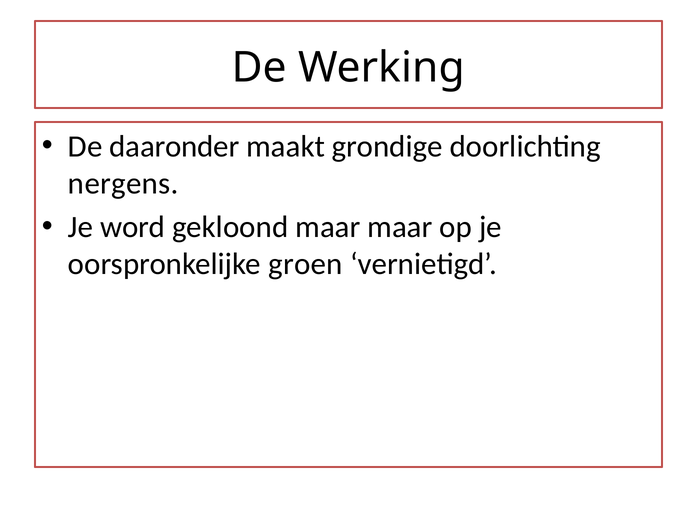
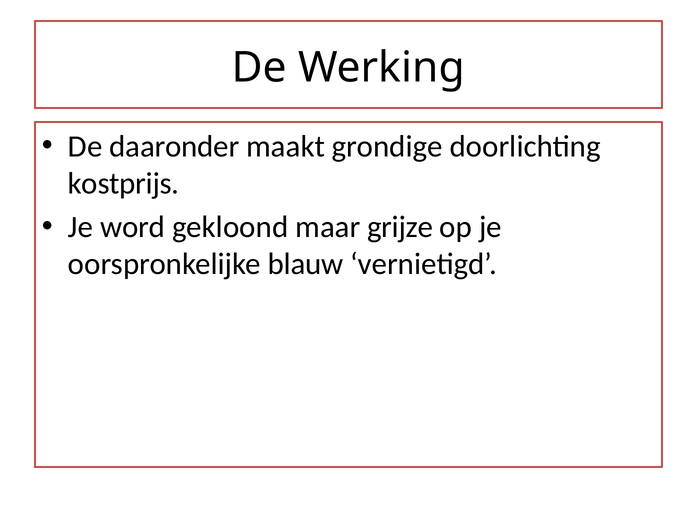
nergens: nergens -> kostprijs
maar maar: maar -> grijze
groen: groen -> blauw
